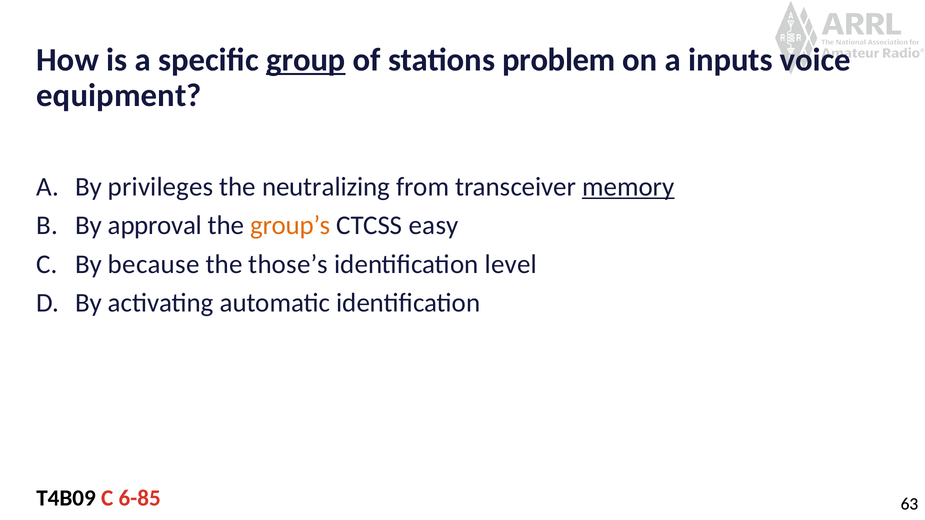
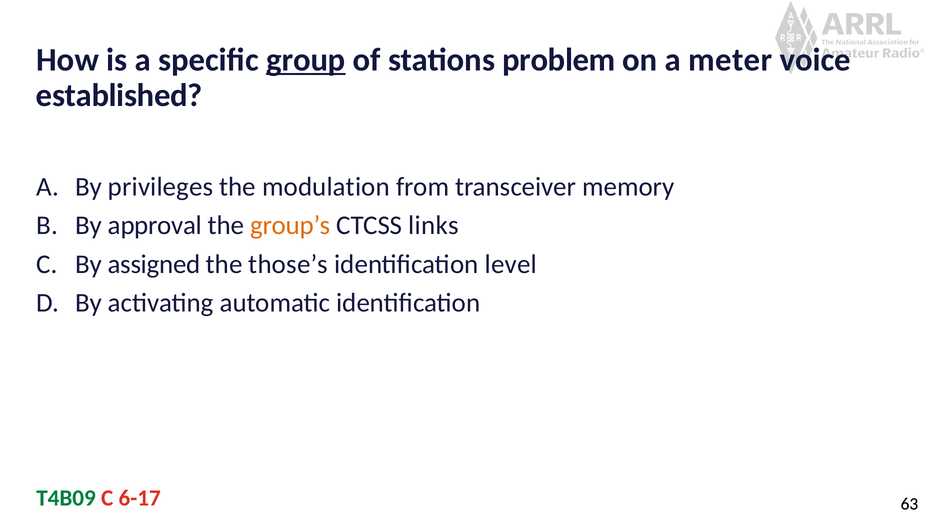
inputs: inputs -> meter
equipment: equipment -> established
neutralizing: neutralizing -> modulation
memory underline: present -> none
easy: easy -> links
because: because -> assigned
T4B09 colour: black -> green
6-85: 6-85 -> 6-17
